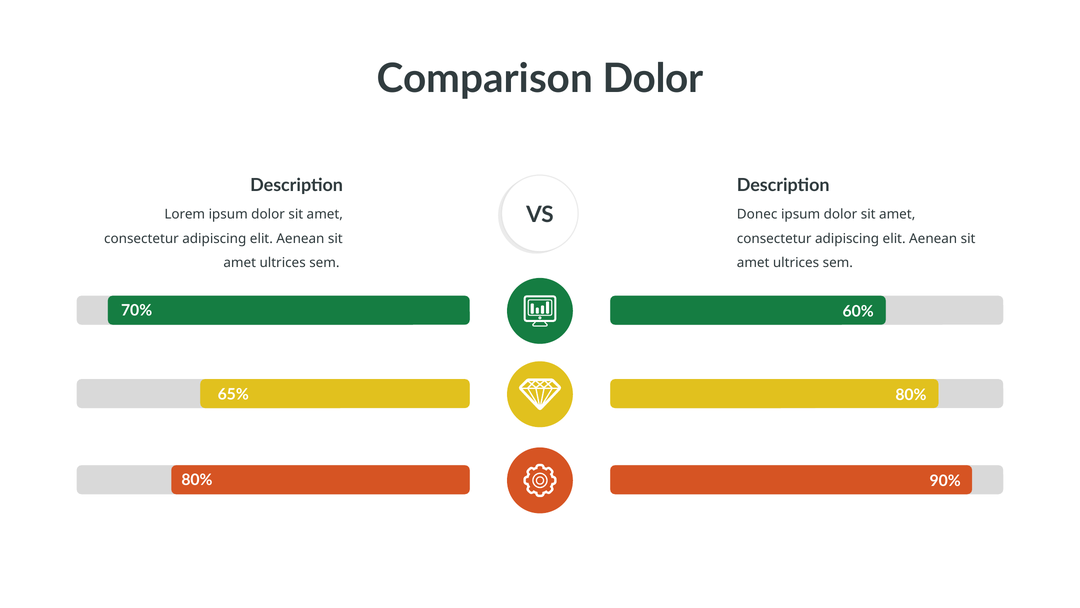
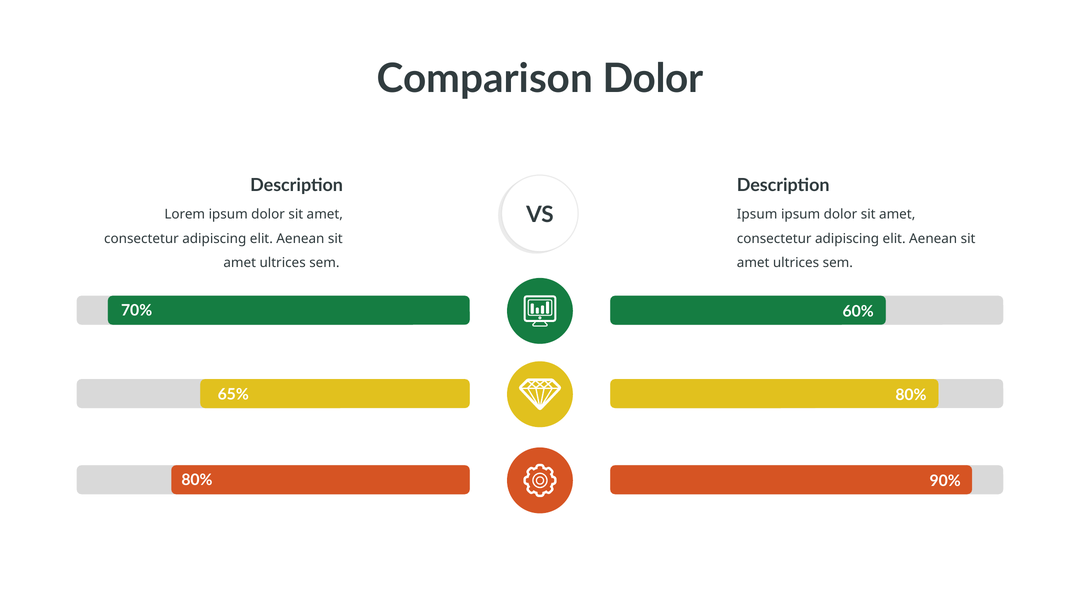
Donec at (757, 214): Donec -> Ipsum
